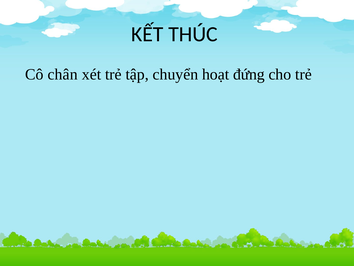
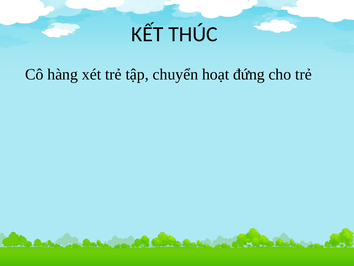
chân: chân -> hàng
